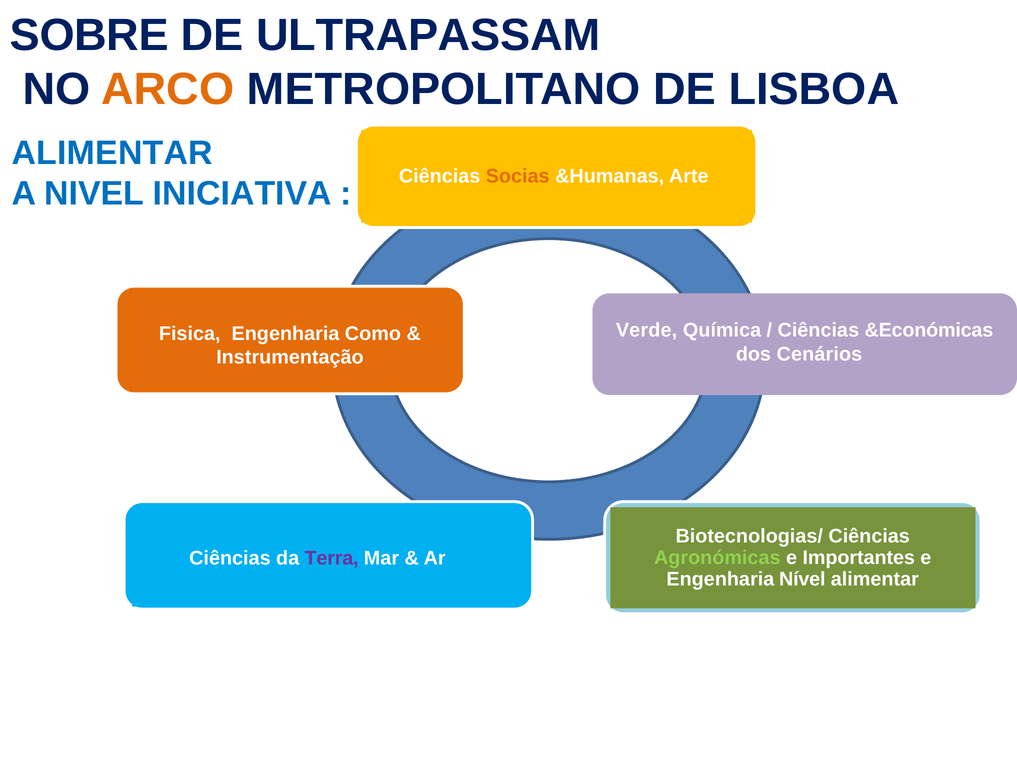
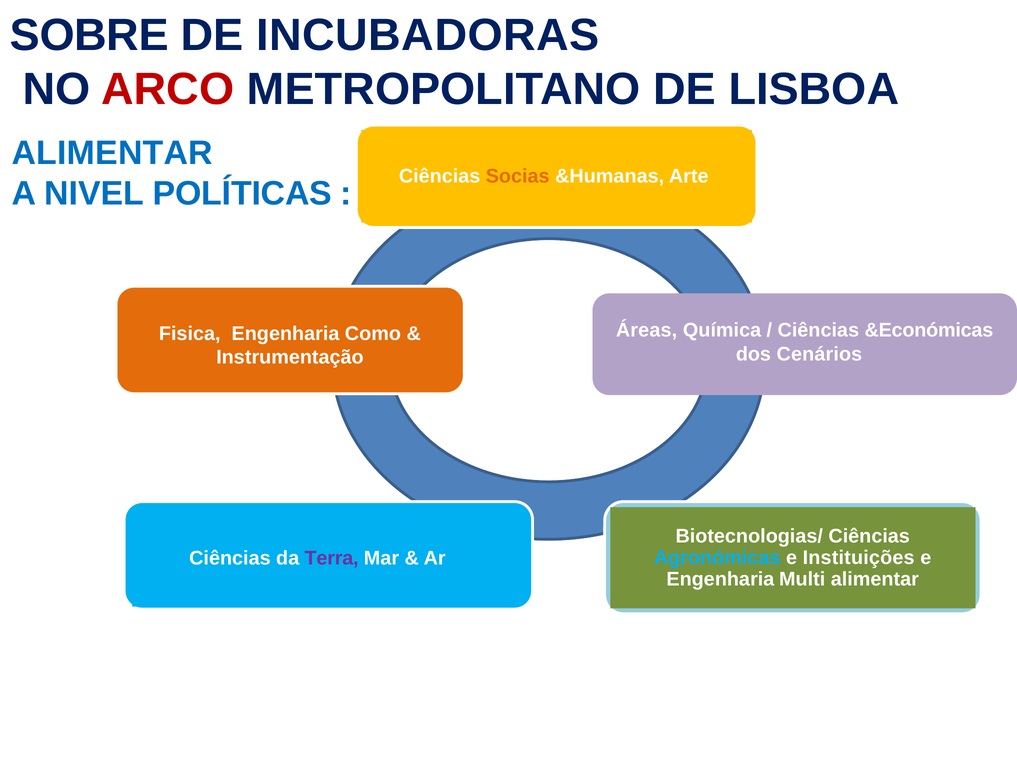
ULTRAPASSAM: ULTRAPASSAM -> INCUBADORAS
ARCO colour: orange -> red
INICIATIVA: INICIATIVA -> POLÍTICAS
Verde: Verde -> Áreas
Agronómicas colour: light green -> light blue
Importantes: Importantes -> Instituições
Nível: Nível -> Multi
